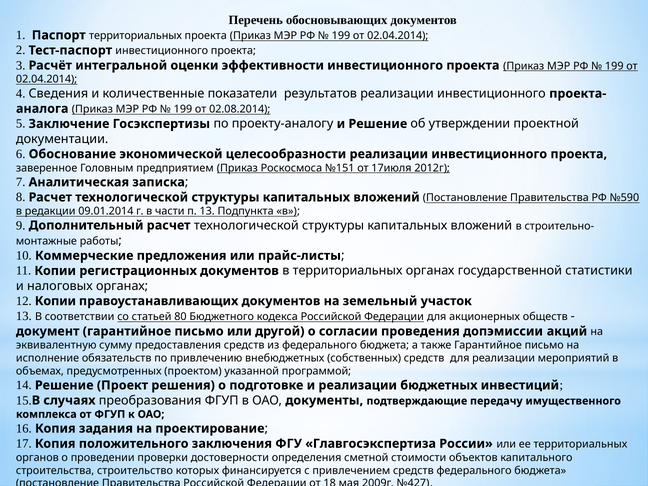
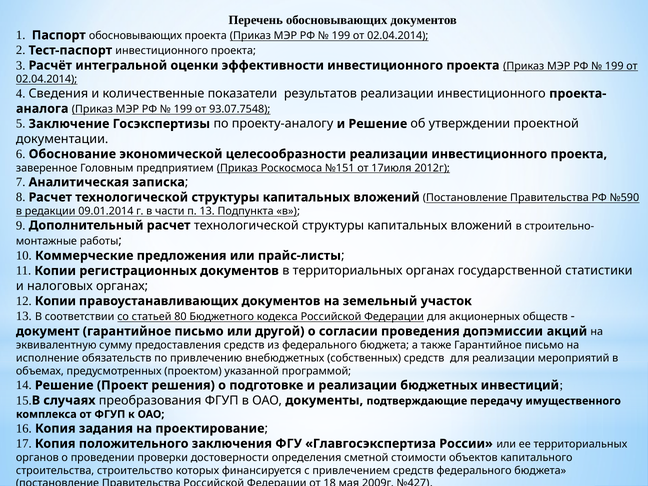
Паспорт территориальных: территориальных -> обосновывающих
02.08.2014: 02.08.2014 -> 93.07.7548
